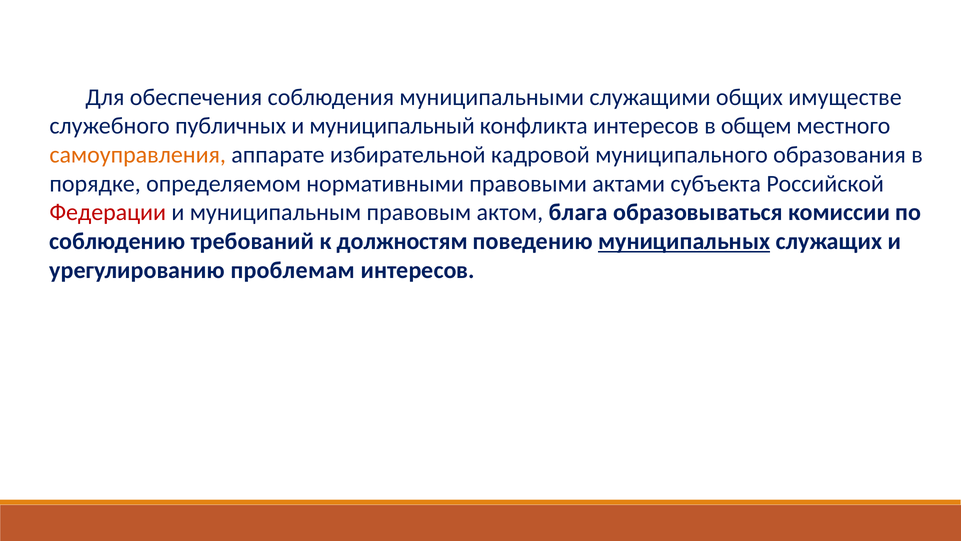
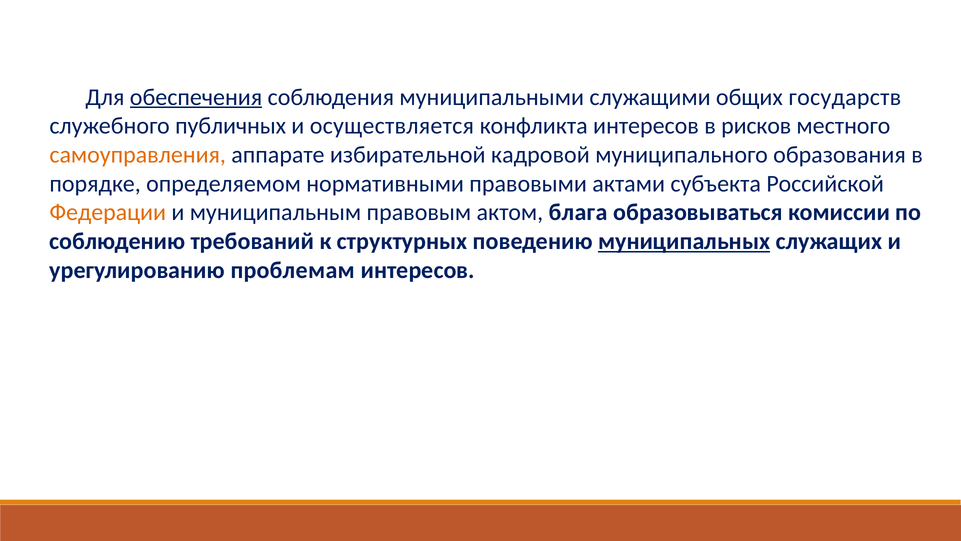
обеспечения underline: none -> present
имуществе: имуществе -> государств
муниципальный: муниципальный -> осуществляется
общем: общем -> рисков
Федерации colour: red -> orange
должностям: должностям -> структурных
